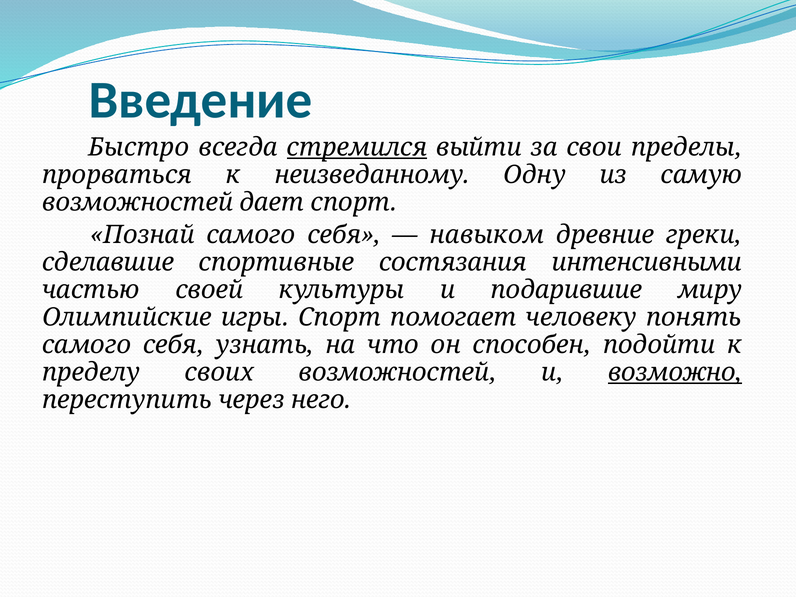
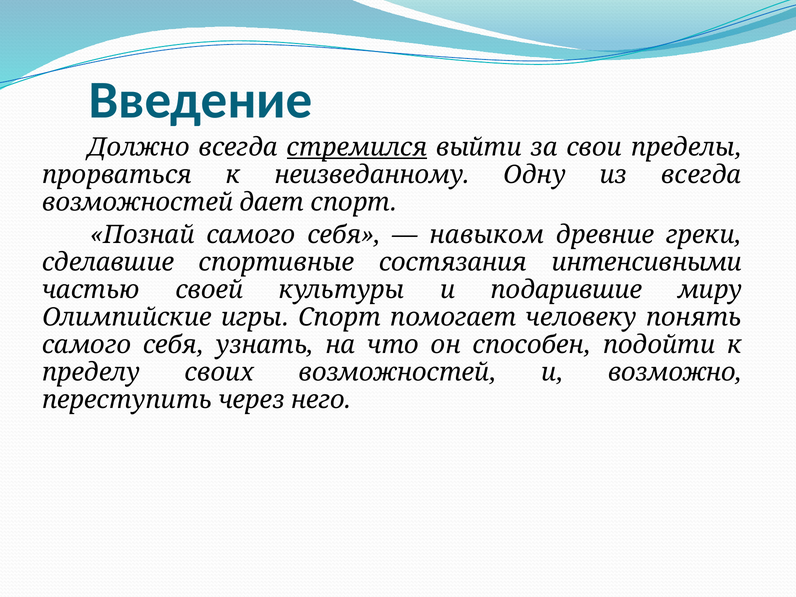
Быстро: Быстро -> Должно
из самую: самую -> всегда
возможно underline: present -> none
